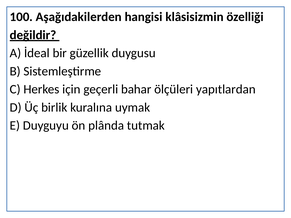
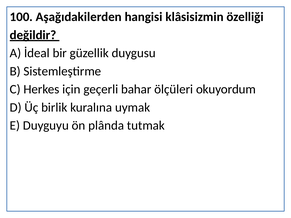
yapıtlardan: yapıtlardan -> okuyordum
